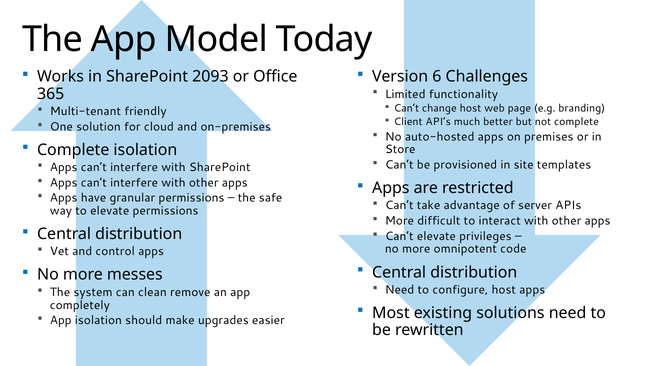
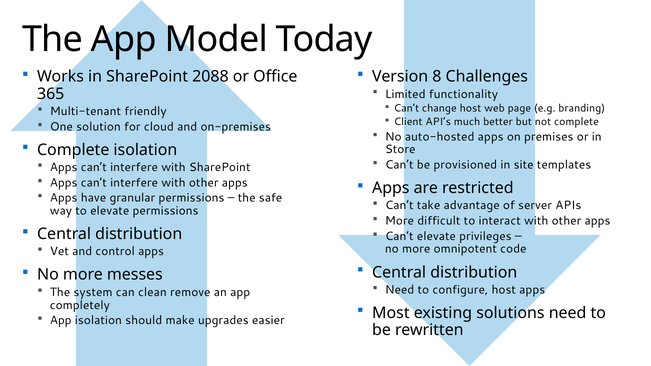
2093: 2093 -> 2088
6: 6 -> 8
